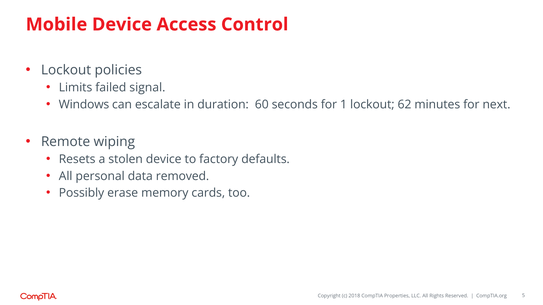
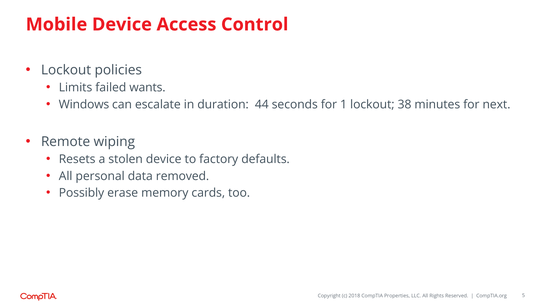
signal: signal -> wants
60: 60 -> 44
62: 62 -> 38
